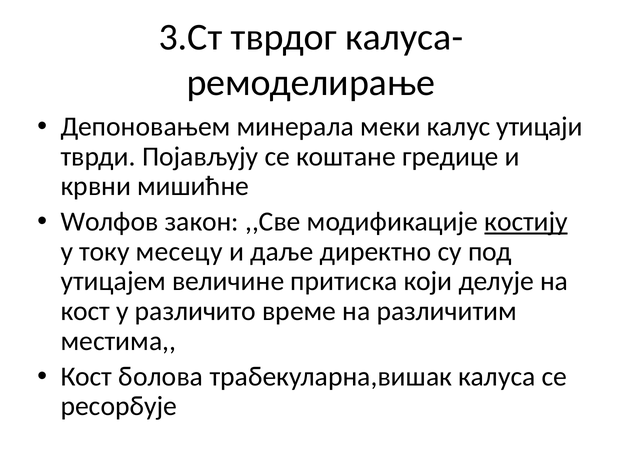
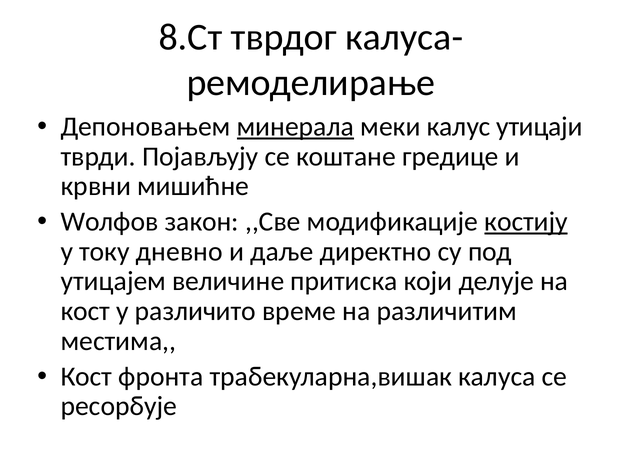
3.Ст: 3.Ст -> 8.Ст
минерала underline: none -> present
месецу: месецу -> дневно
болова: болова -> фронта
